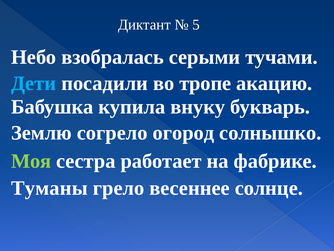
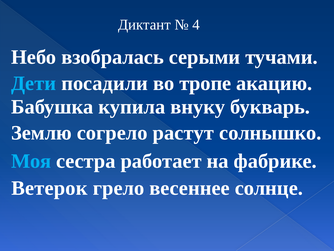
5: 5 -> 4
огород: огород -> растут
Моя colour: light green -> light blue
Туманы: Туманы -> Ветерок
